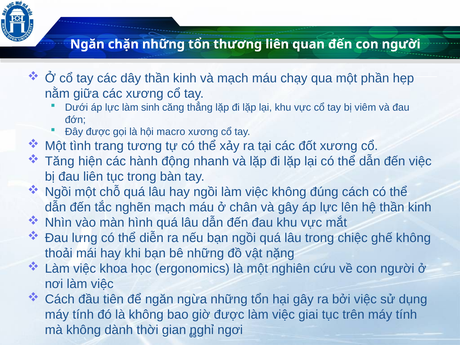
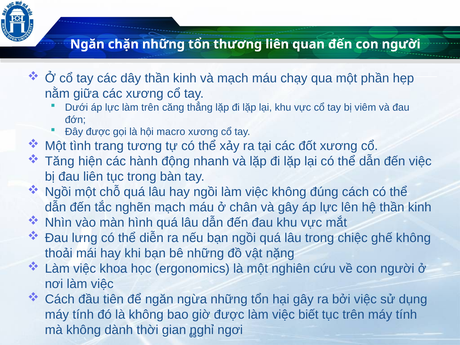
làm sinh: sinh -> trên
giai: giai -> biết
